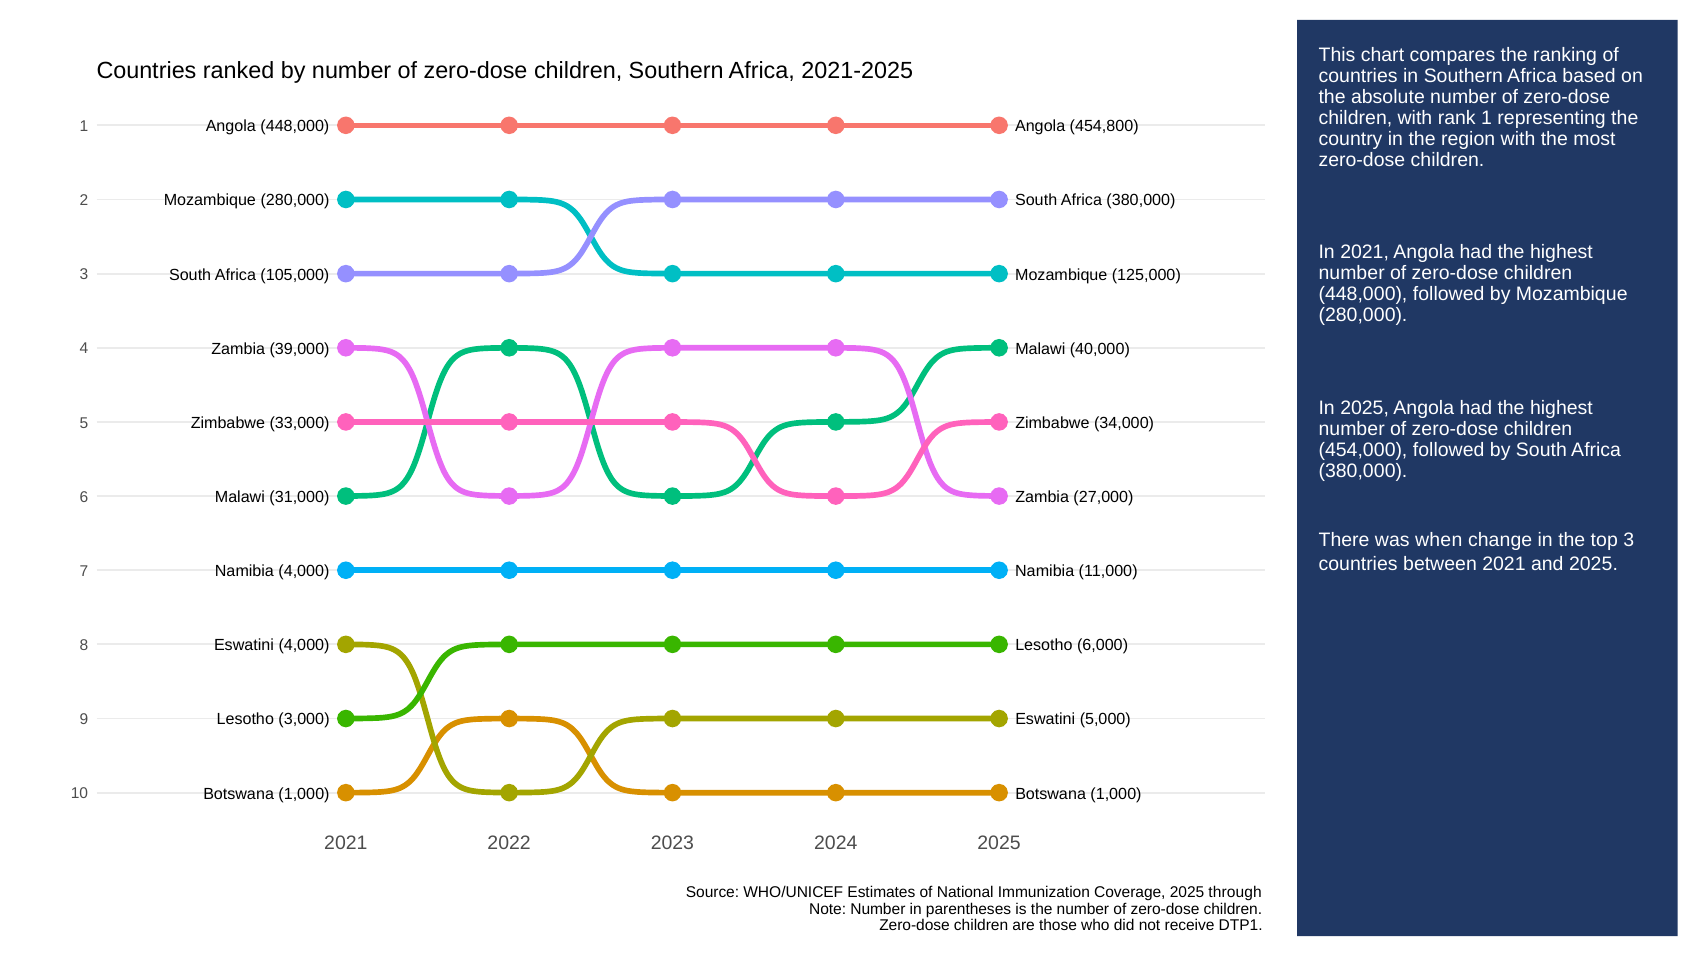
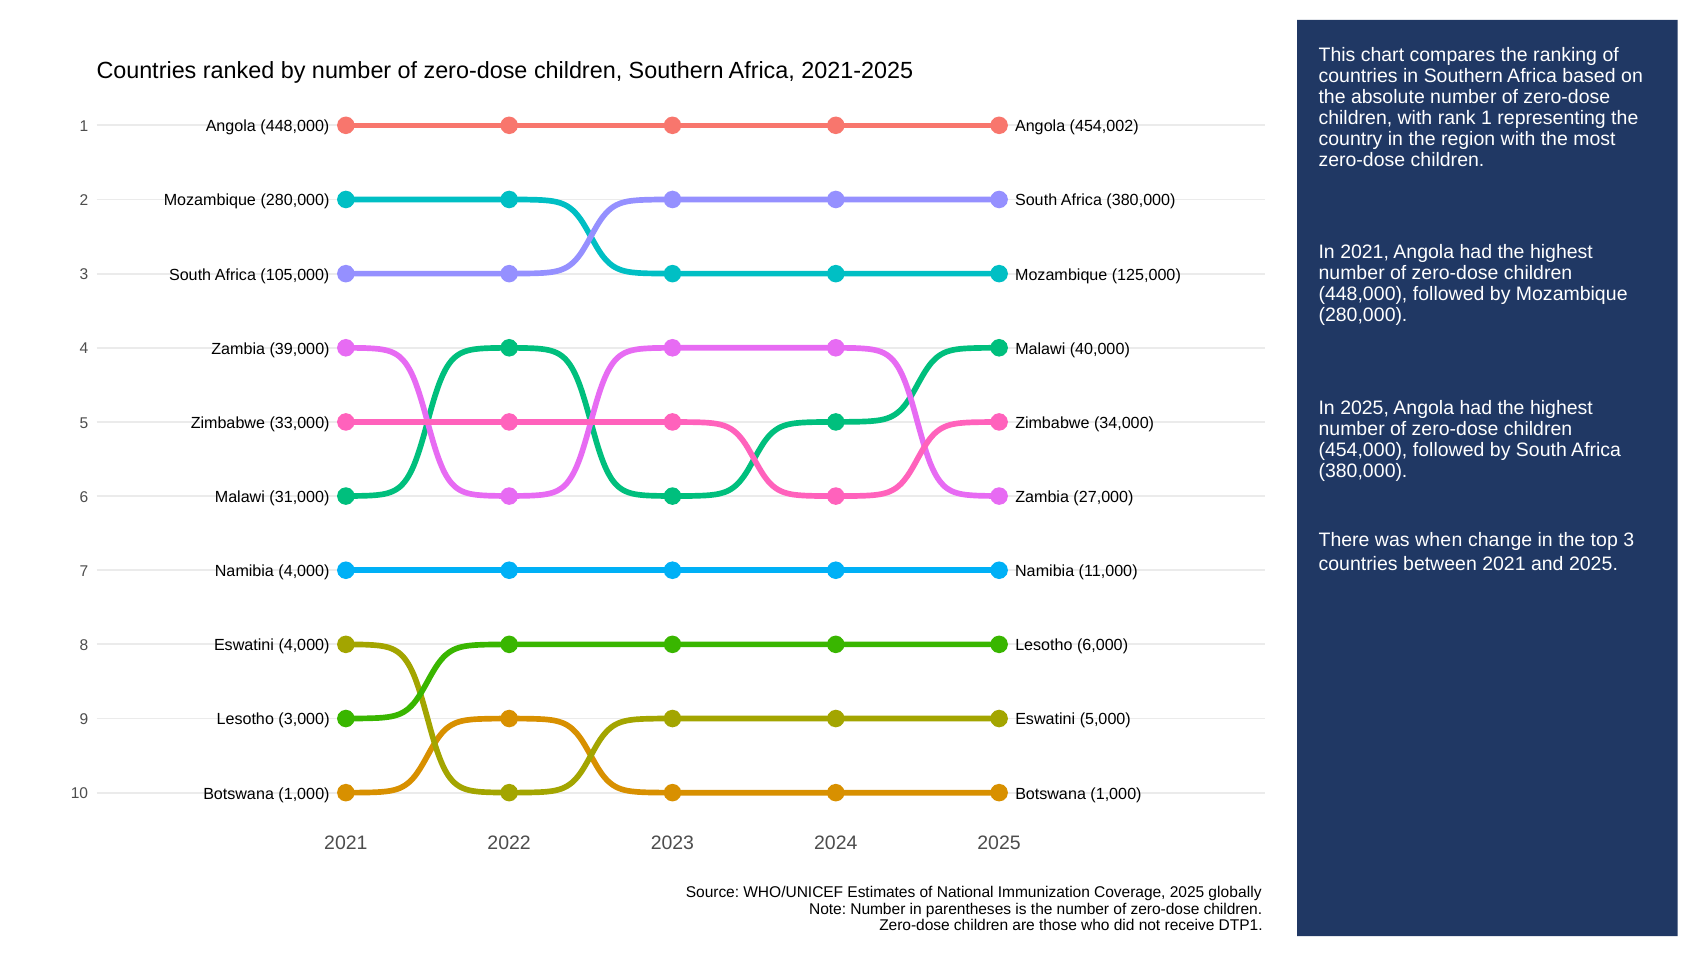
454,800: 454,800 -> 454,002
through: through -> globally
